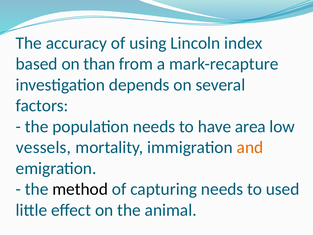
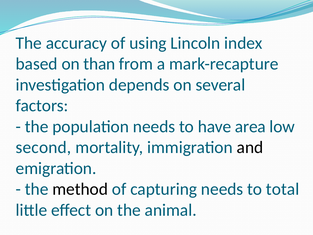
vessels: vessels -> second
and colour: orange -> black
used: used -> total
